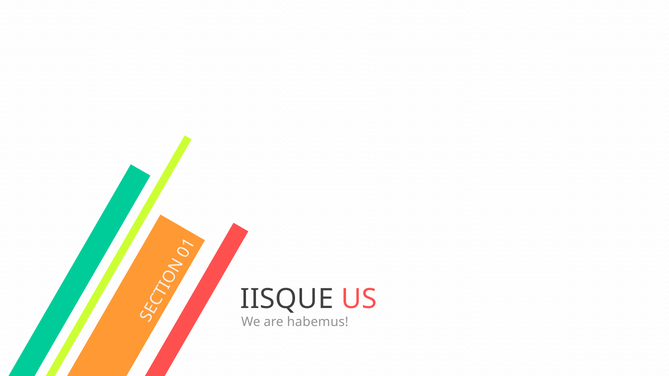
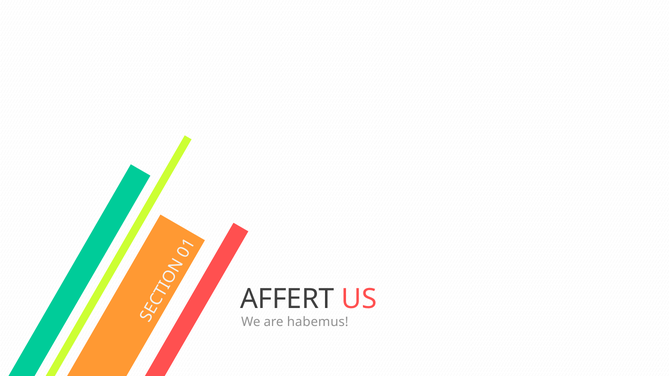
IISQUE: IISQUE -> AFFERT
